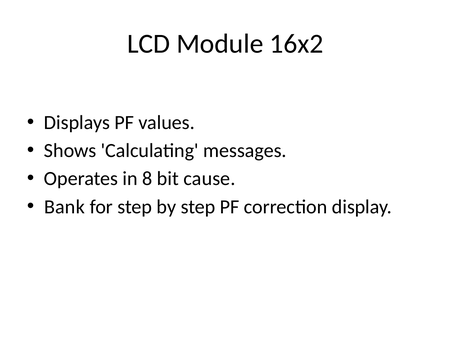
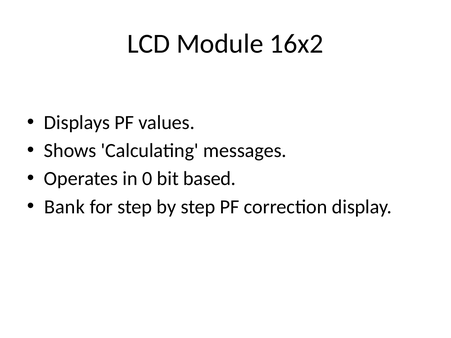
8: 8 -> 0
cause: cause -> based
